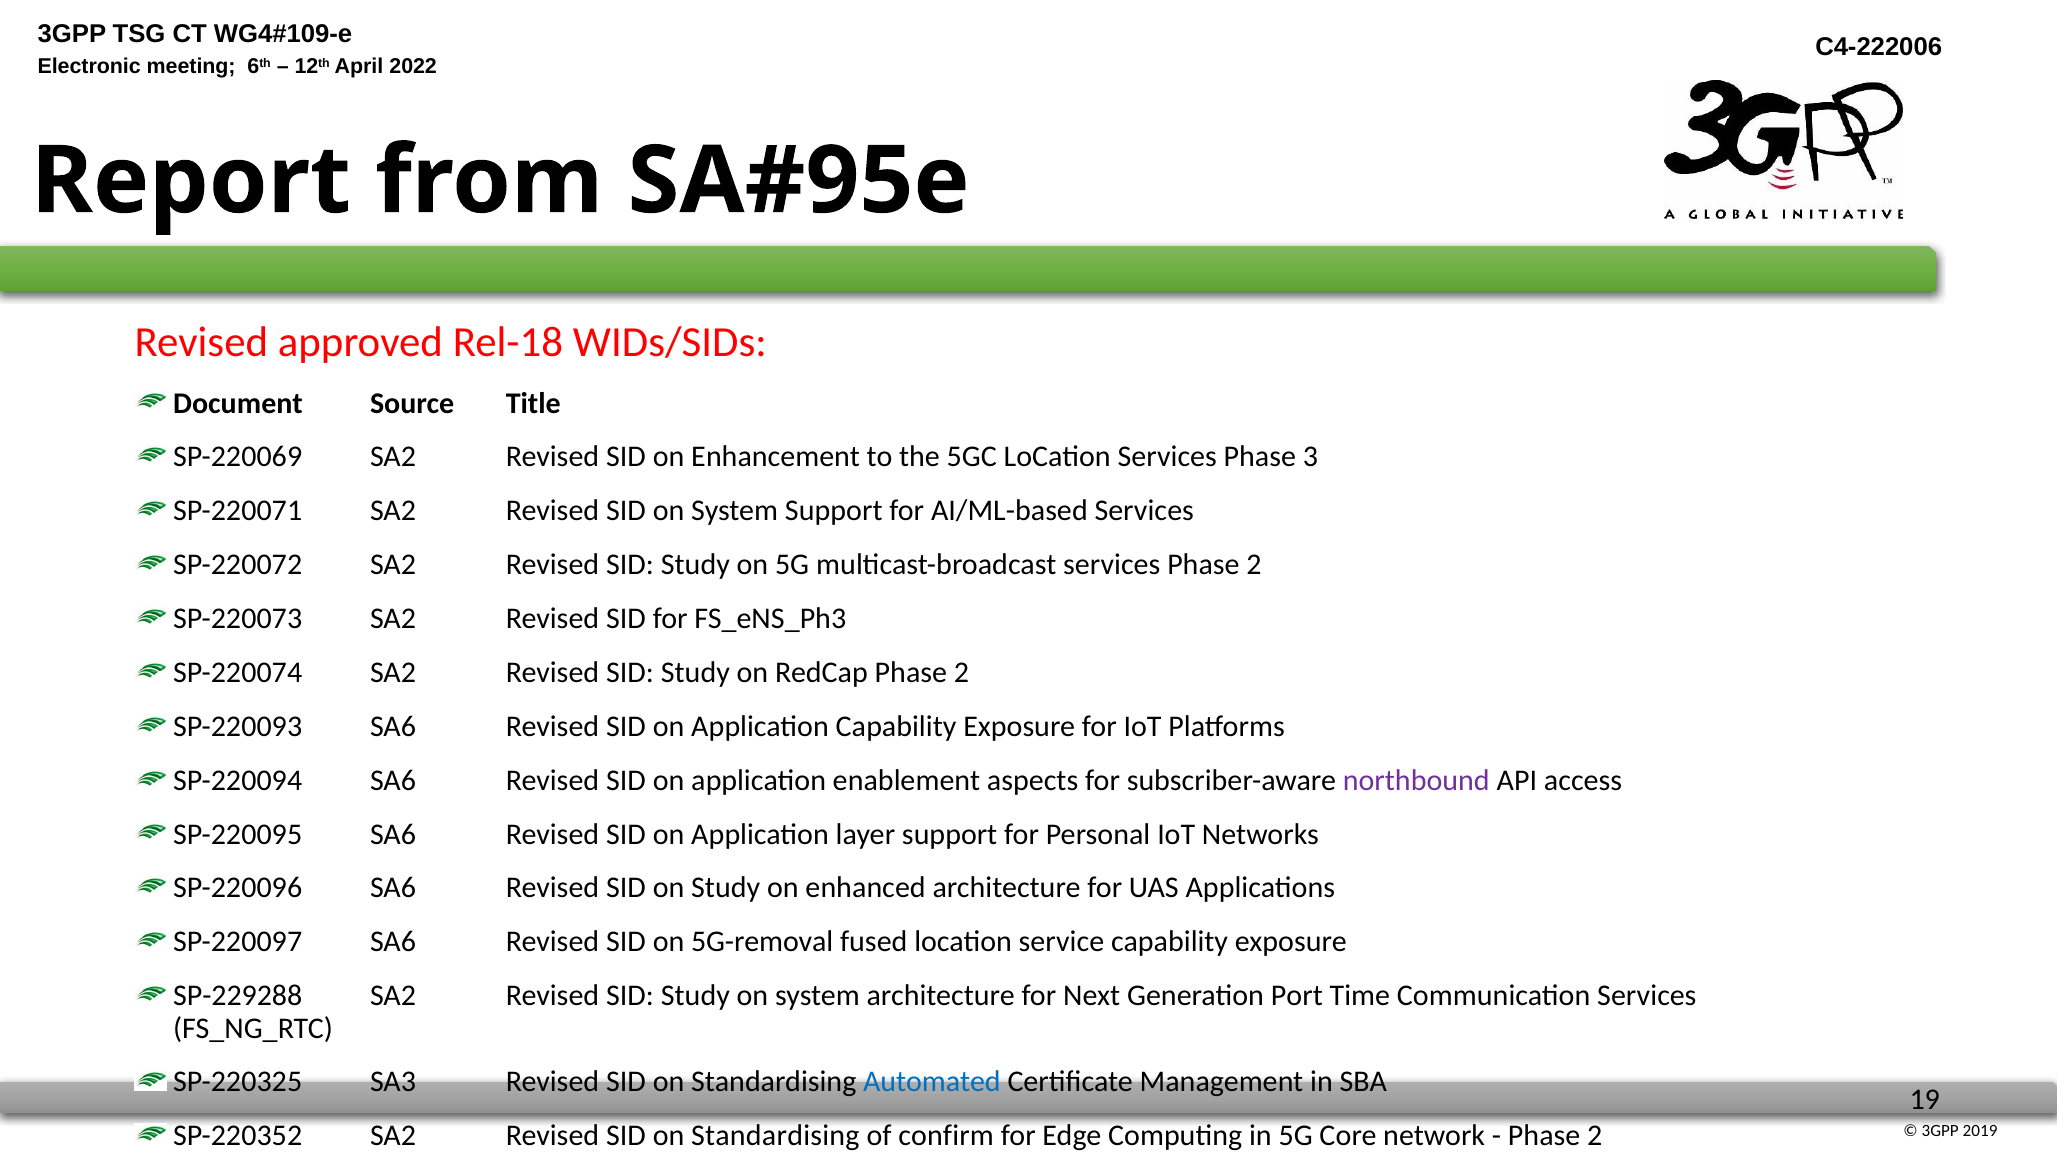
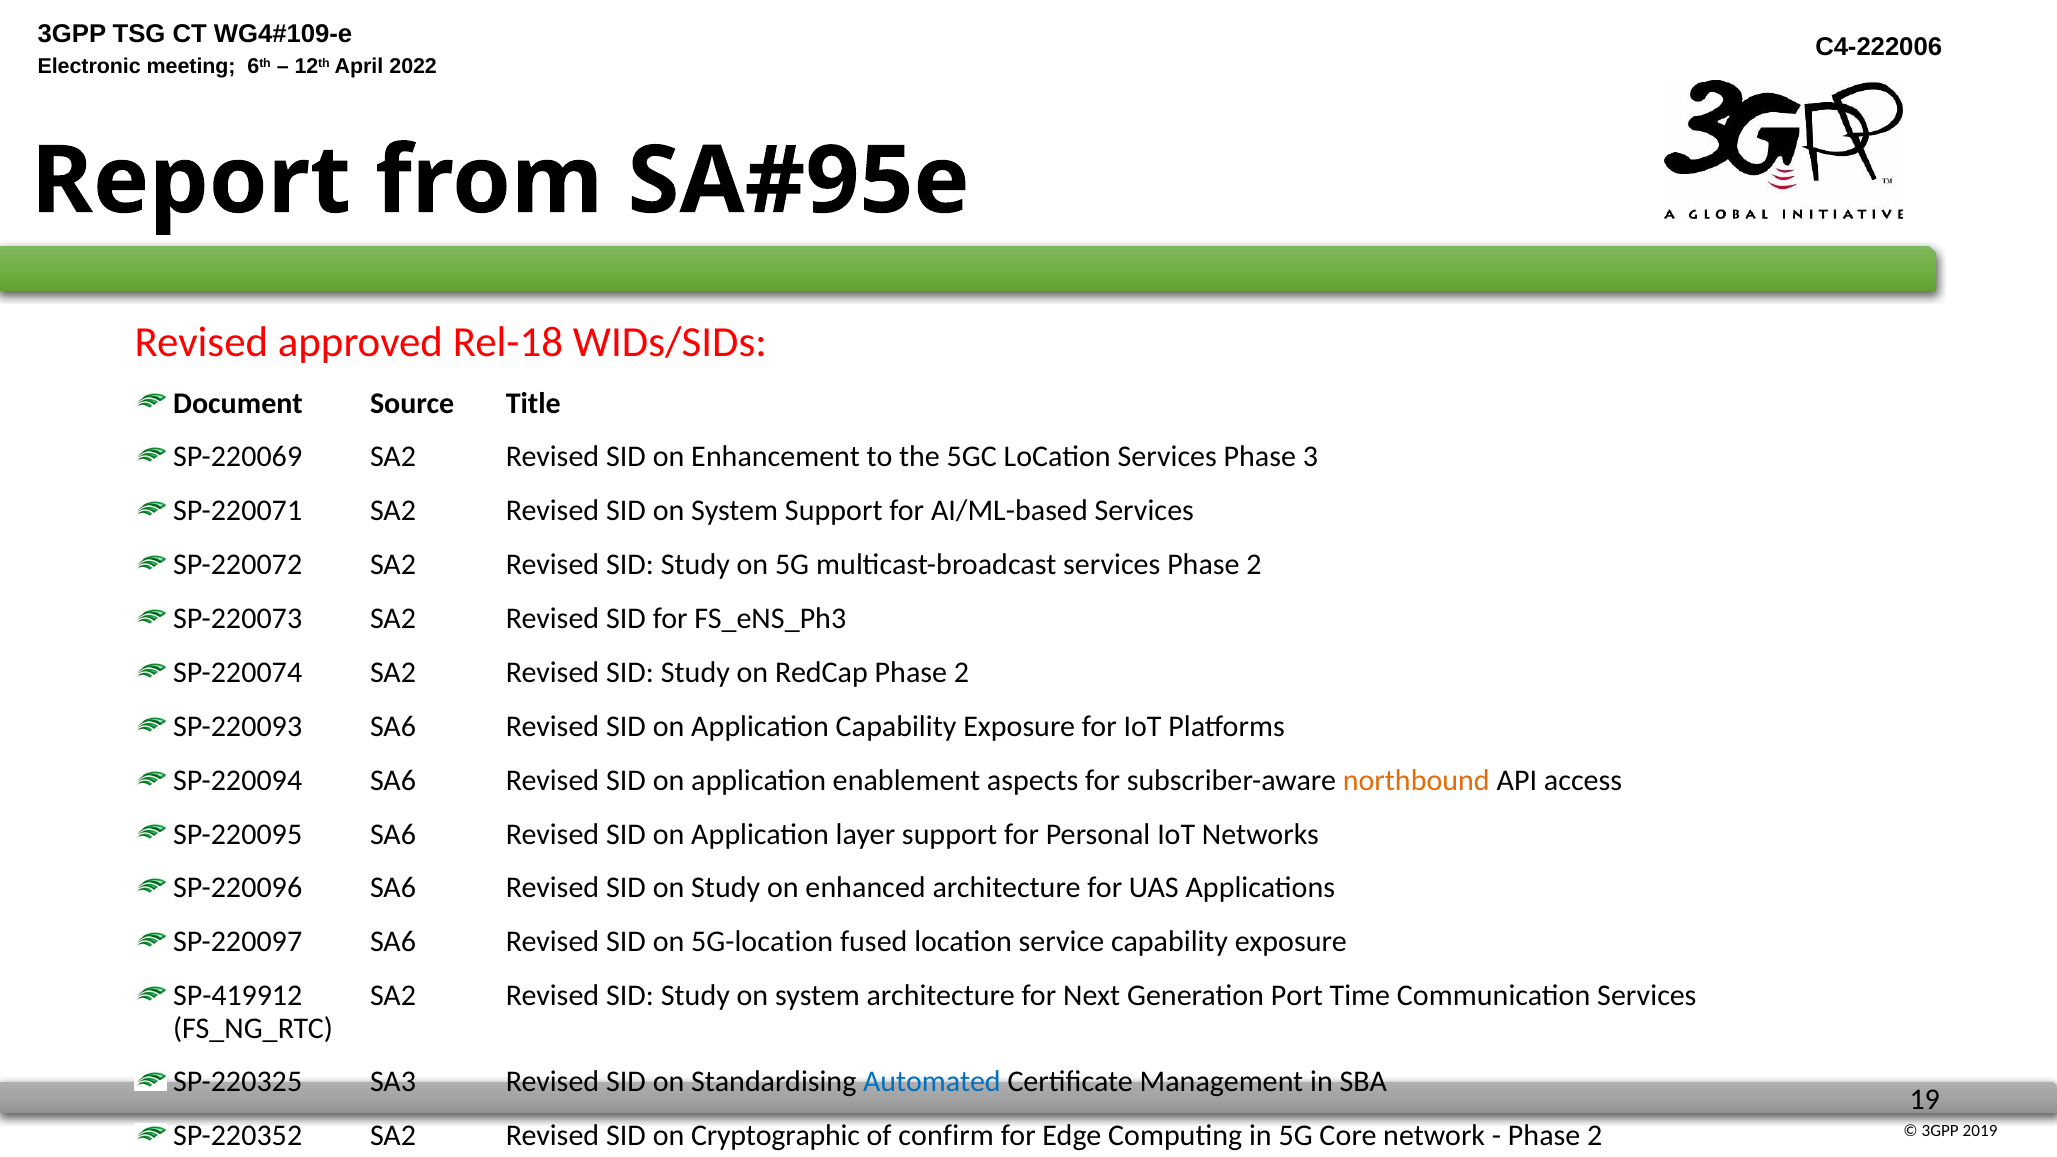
northbound colour: purple -> orange
5G-removal: 5G-removal -> 5G-location
SP-229288: SP-229288 -> SP-419912
Standardising at (775, 1136): Standardising -> Cryptographic
